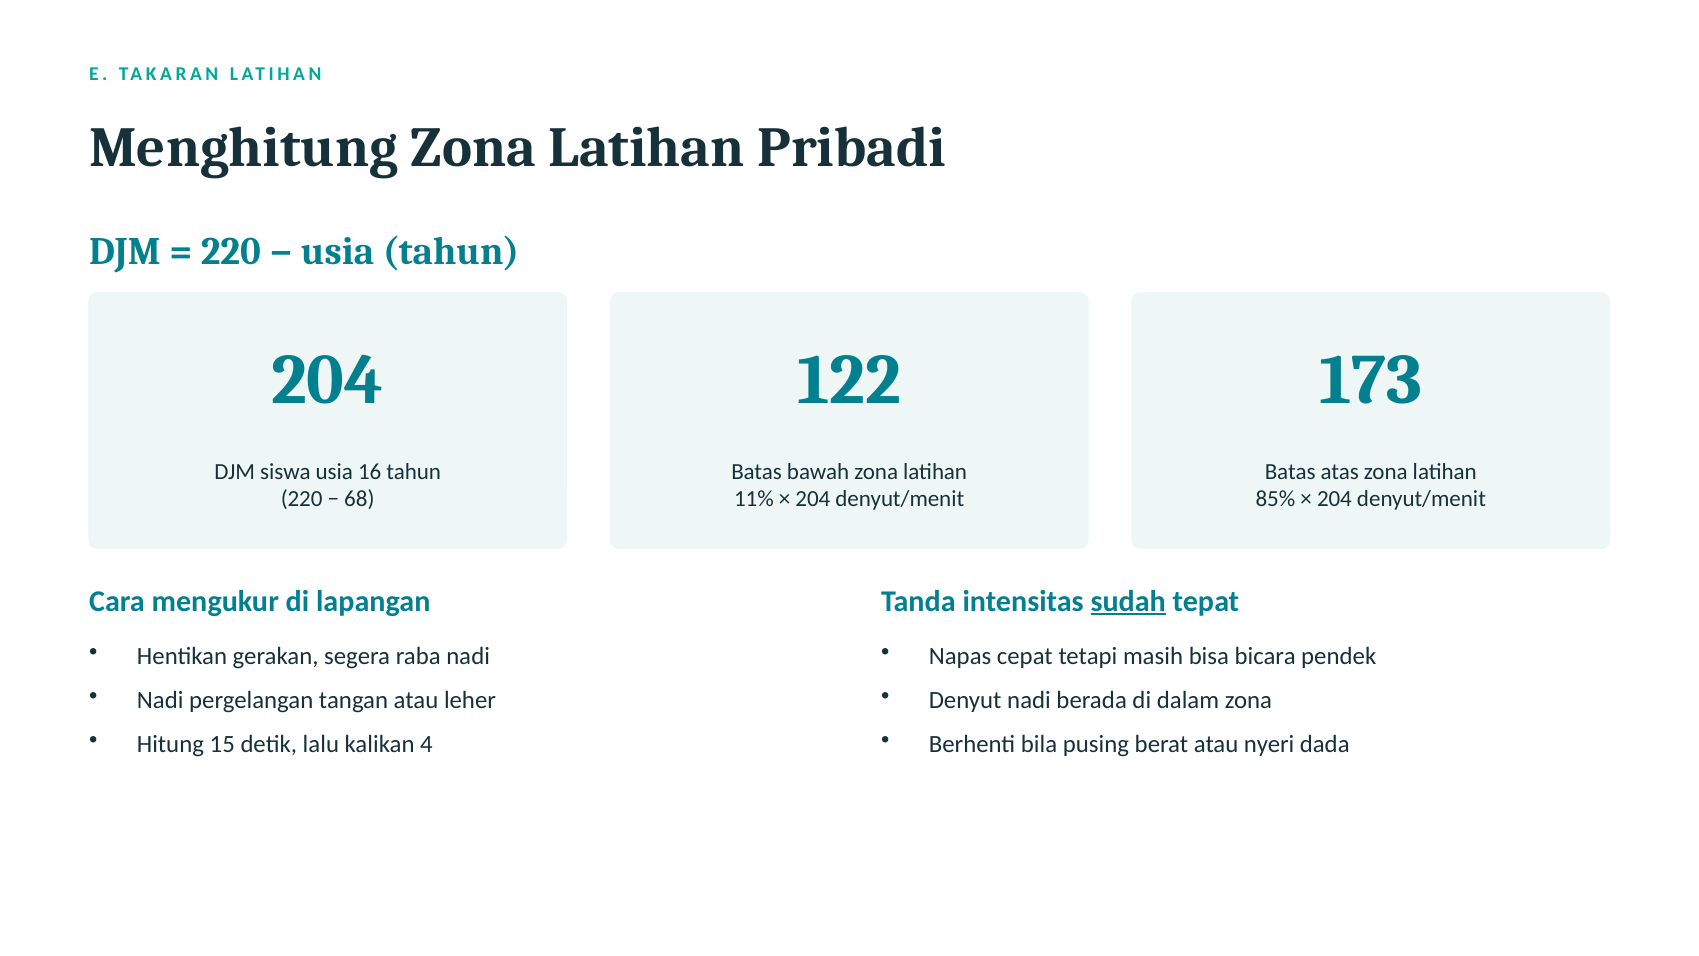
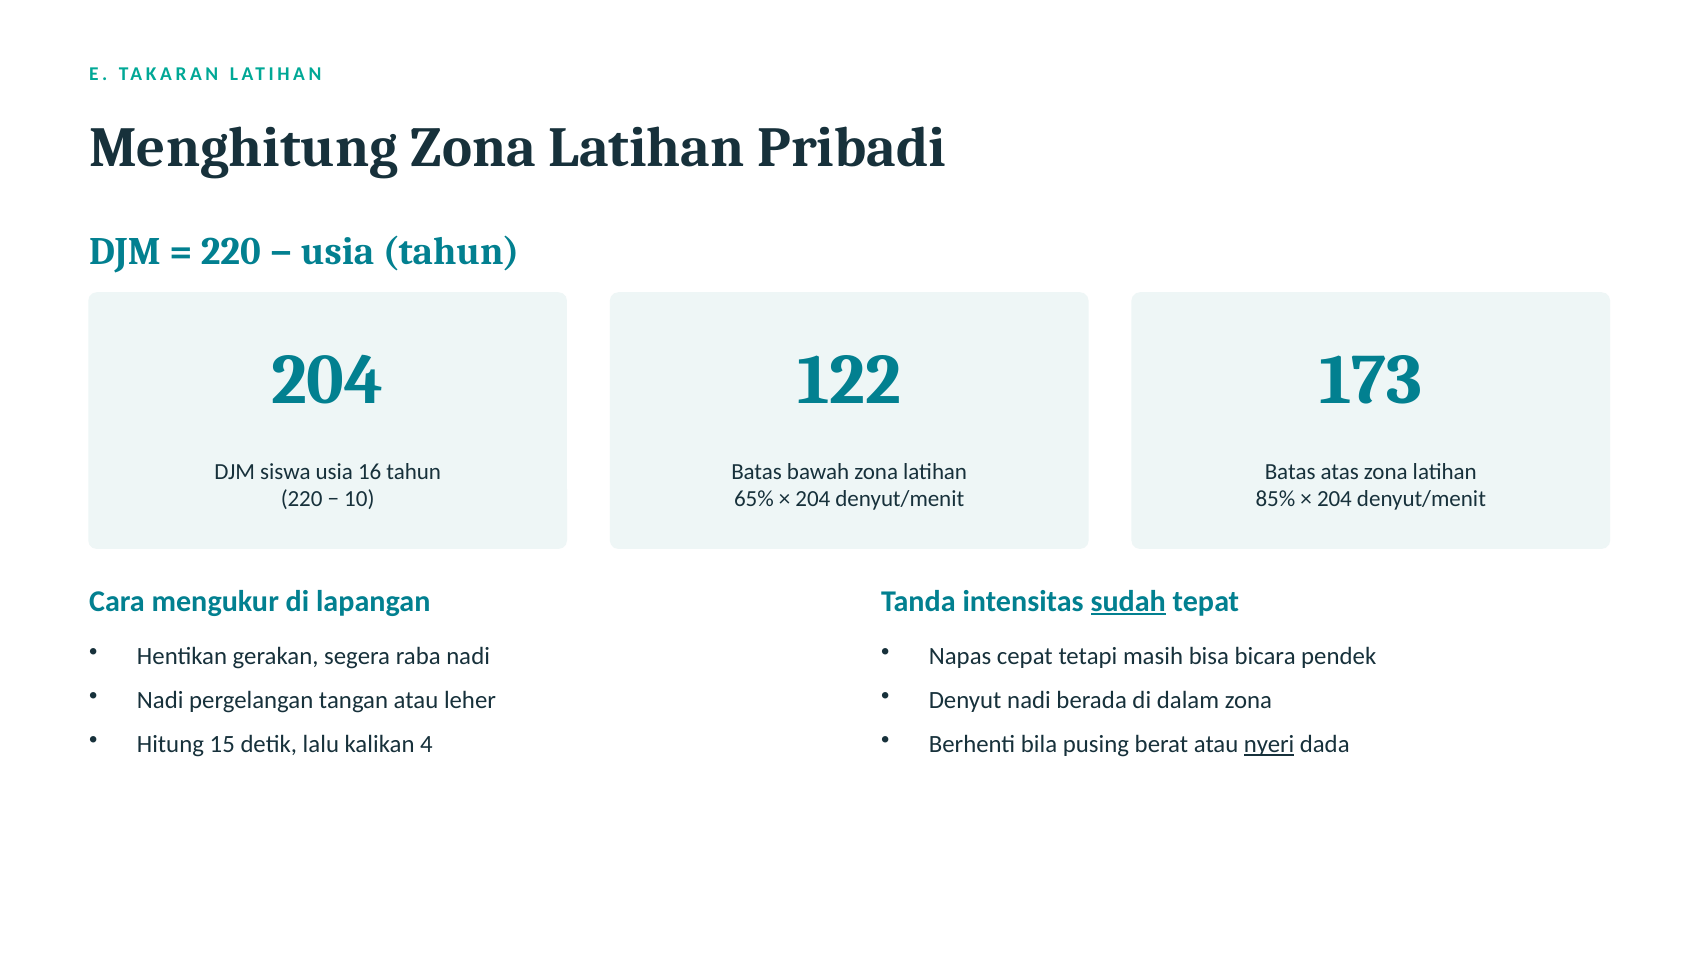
68: 68 -> 10
11%: 11% -> 65%
nyeri underline: none -> present
